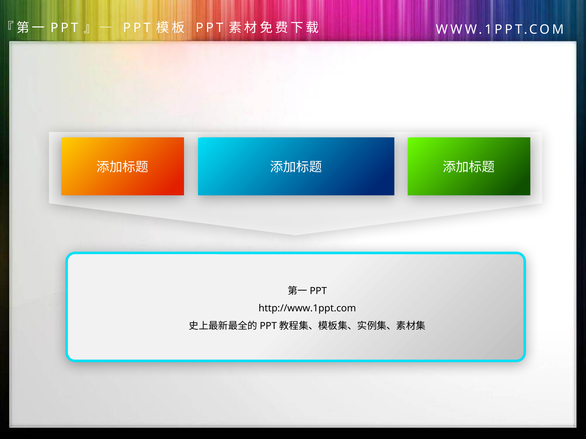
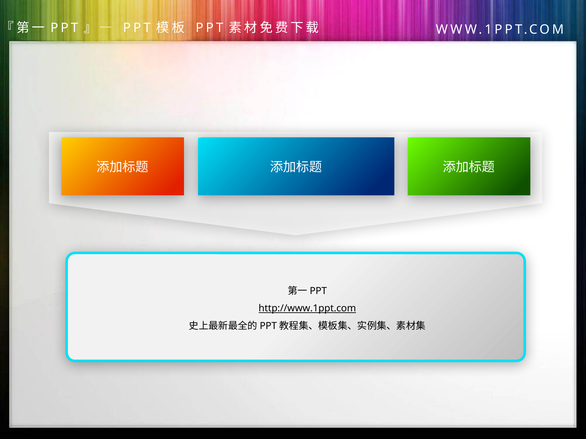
http://www.1ppt.com underline: none -> present
